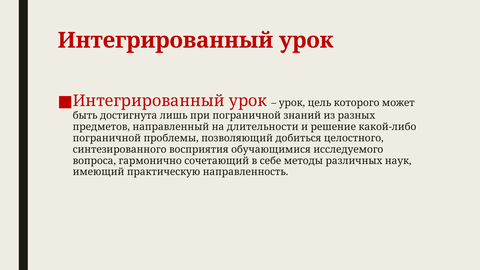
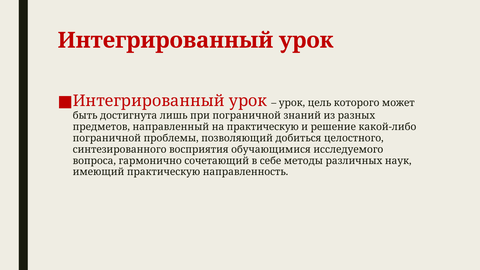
на длительности: длительности -> практическую
